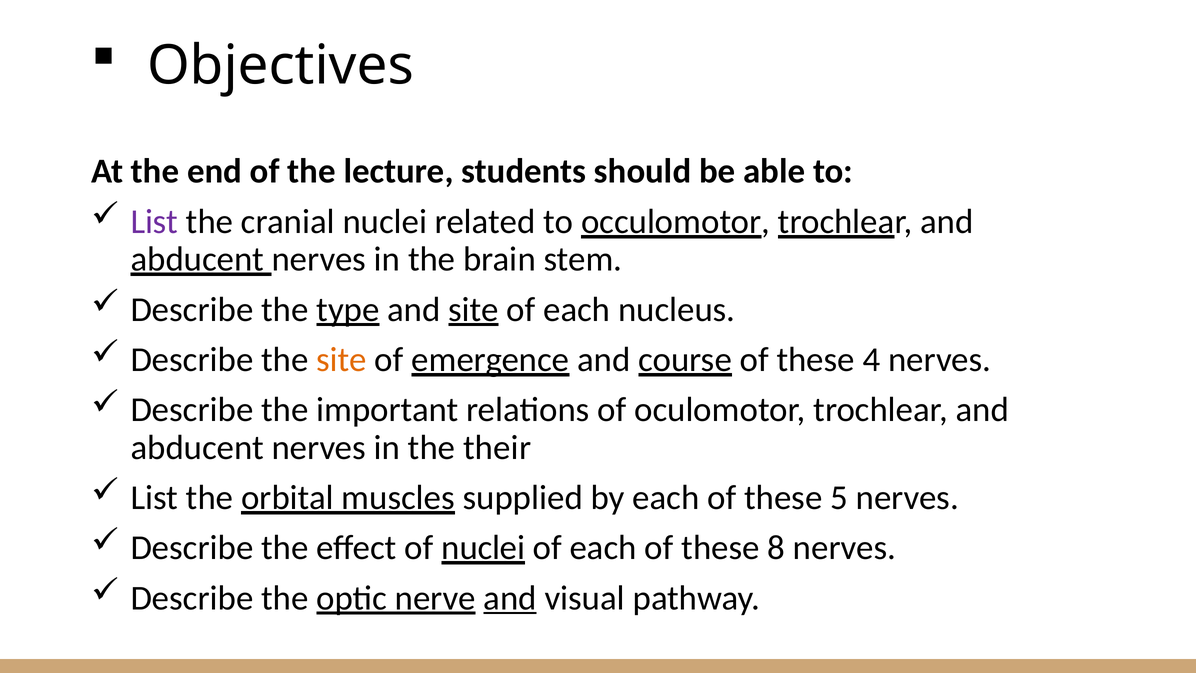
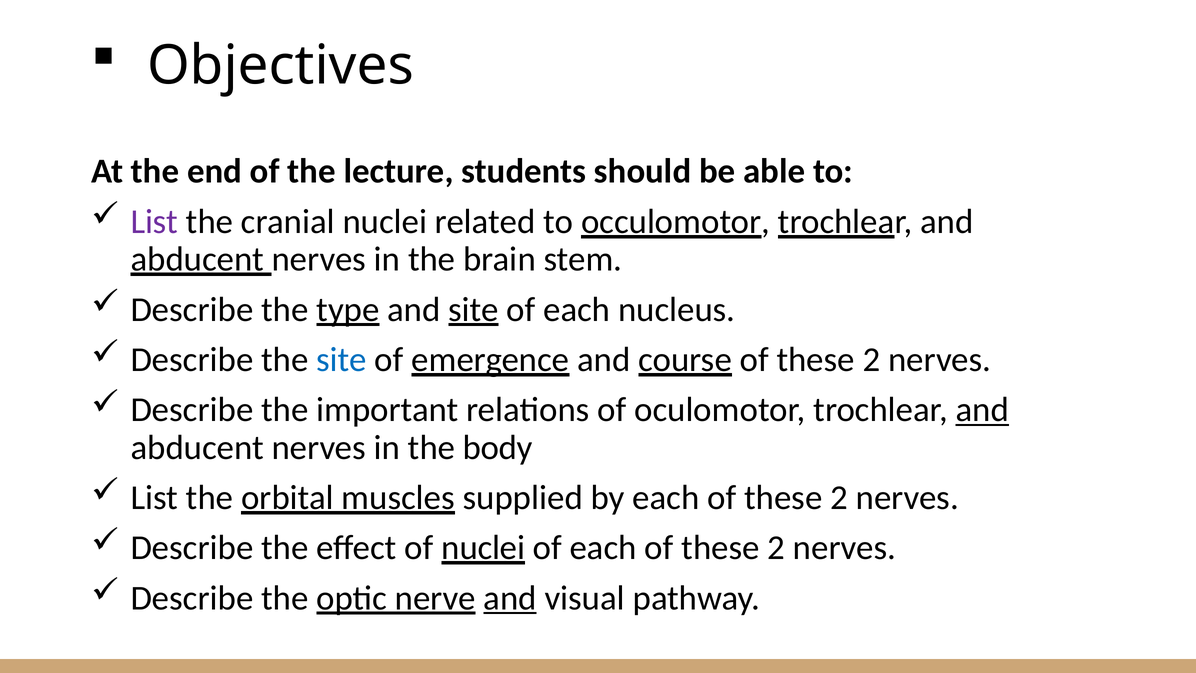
site at (341, 360) colour: orange -> blue
course of these 4: 4 -> 2
and at (982, 410) underline: none -> present
their: their -> body
5 at (839, 498): 5 -> 2
8 at (776, 548): 8 -> 2
